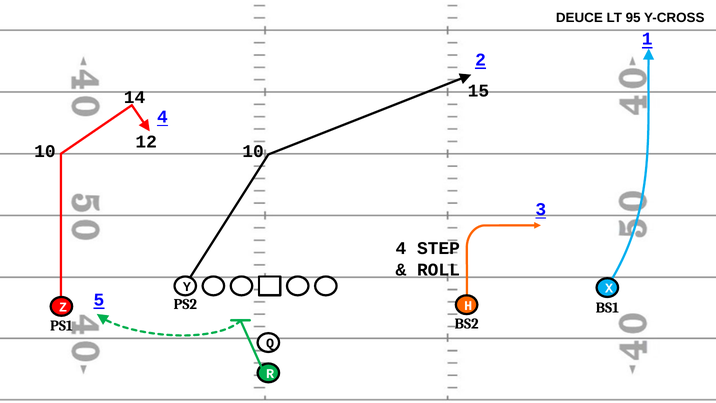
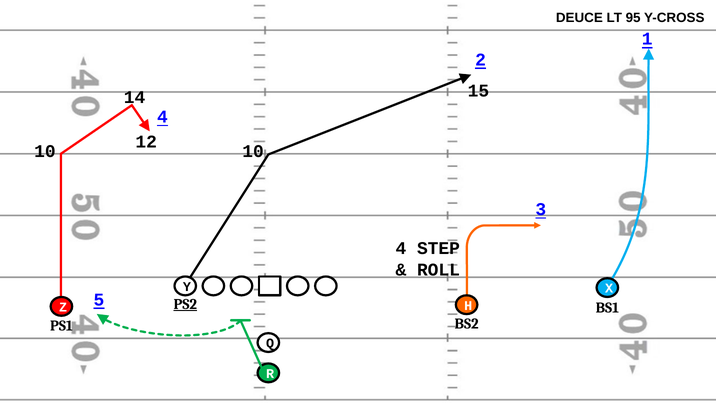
PS2 underline: none -> present
